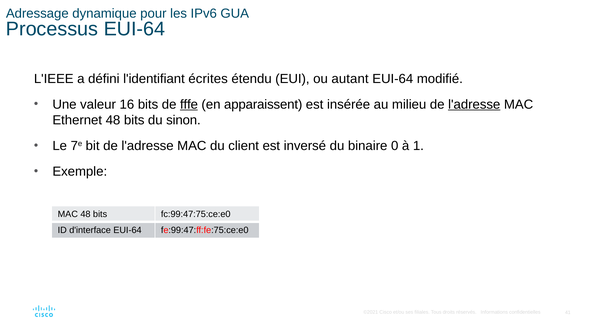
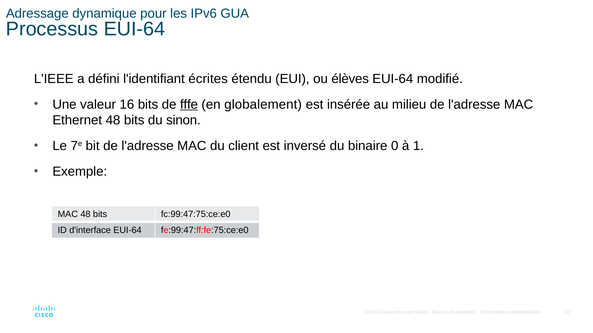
autant: autant -> élèves
apparaissent: apparaissent -> globalement
l'adresse at (474, 105) underline: present -> none
